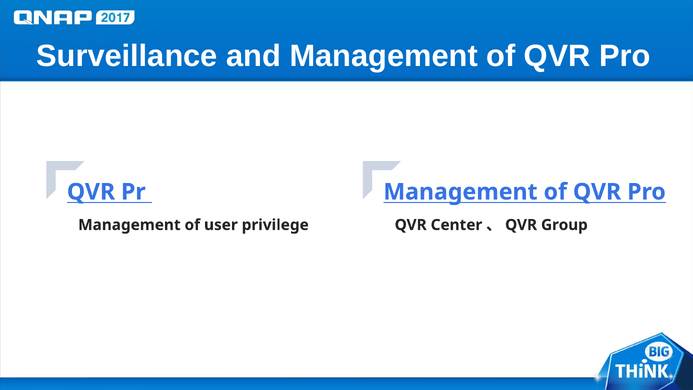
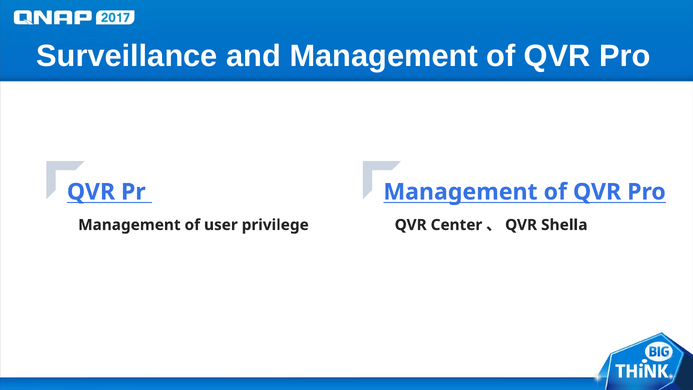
Group: Group -> Shella
